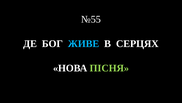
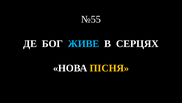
ПІСНЯ colour: light green -> yellow
